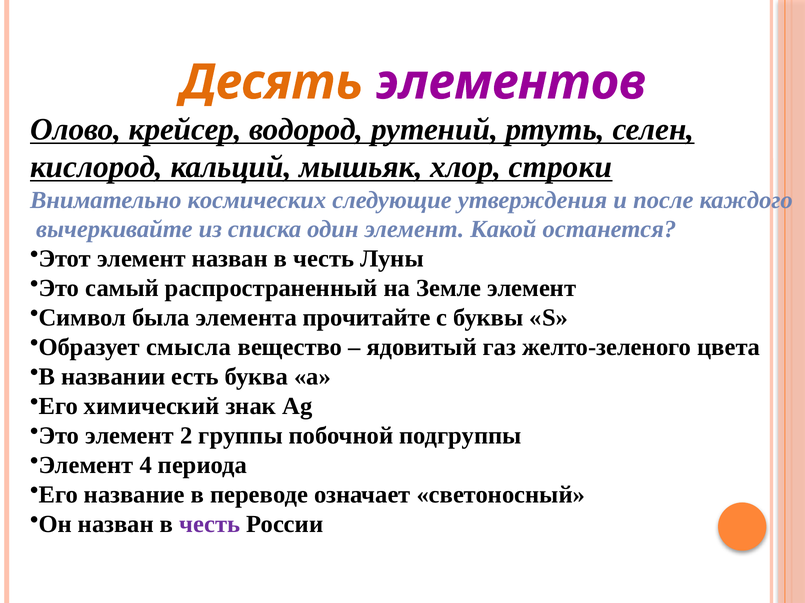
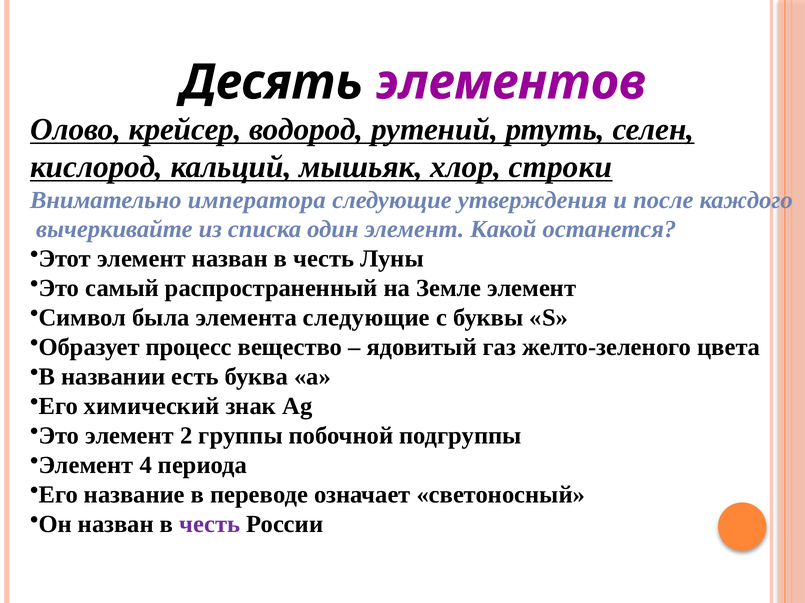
Десять colour: orange -> black
космических: космических -> императора
элемента прочитайте: прочитайте -> следующие
смысла: смысла -> процесс
